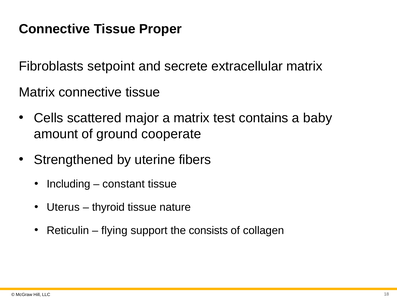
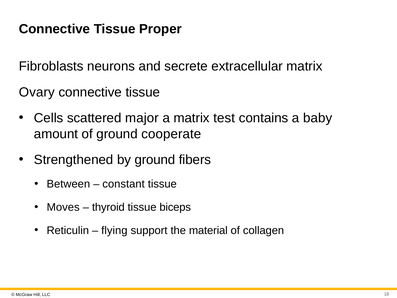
setpoint: setpoint -> neurons
Matrix at (37, 92): Matrix -> Ovary
by uterine: uterine -> ground
Including: Including -> Between
Uterus: Uterus -> Moves
nature: nature -> biceps
consists: consists -> material
